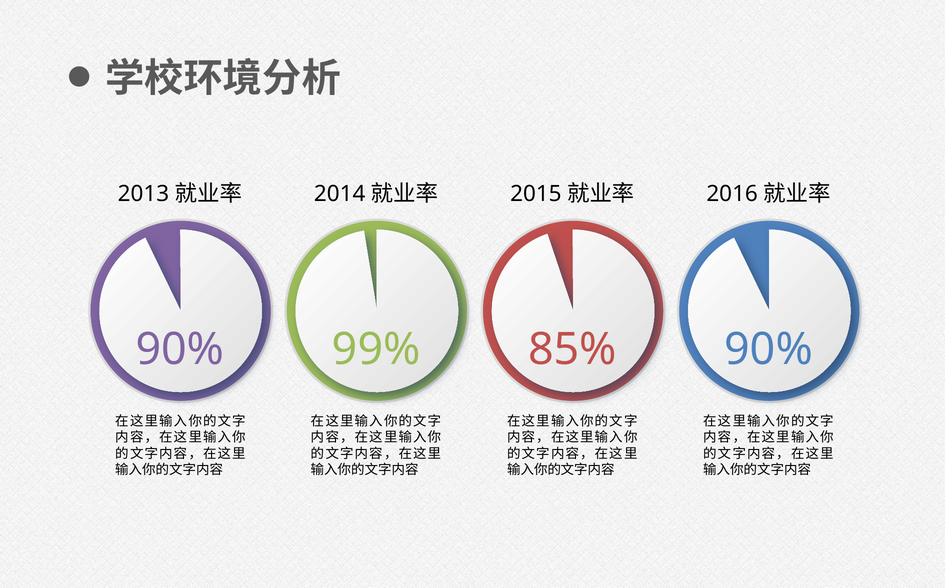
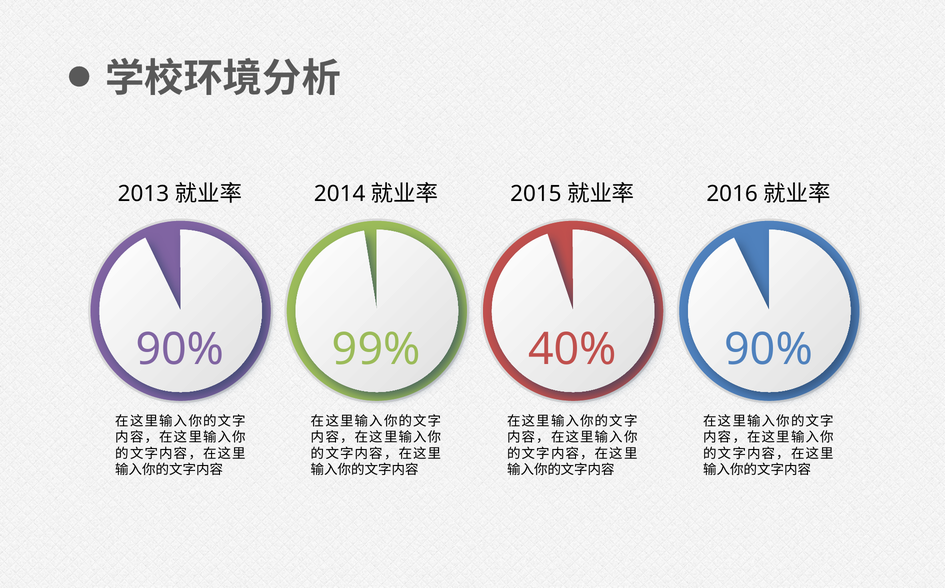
85%: 85% -> 40%
